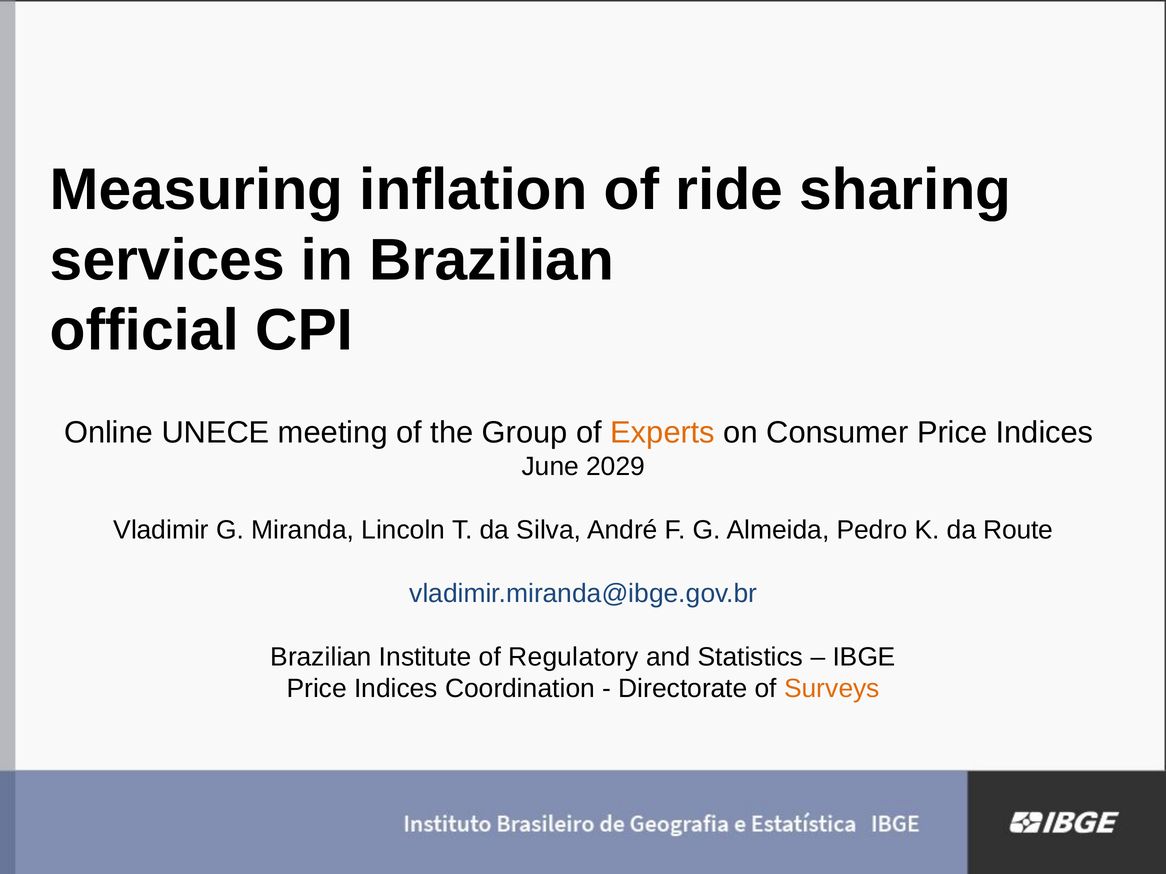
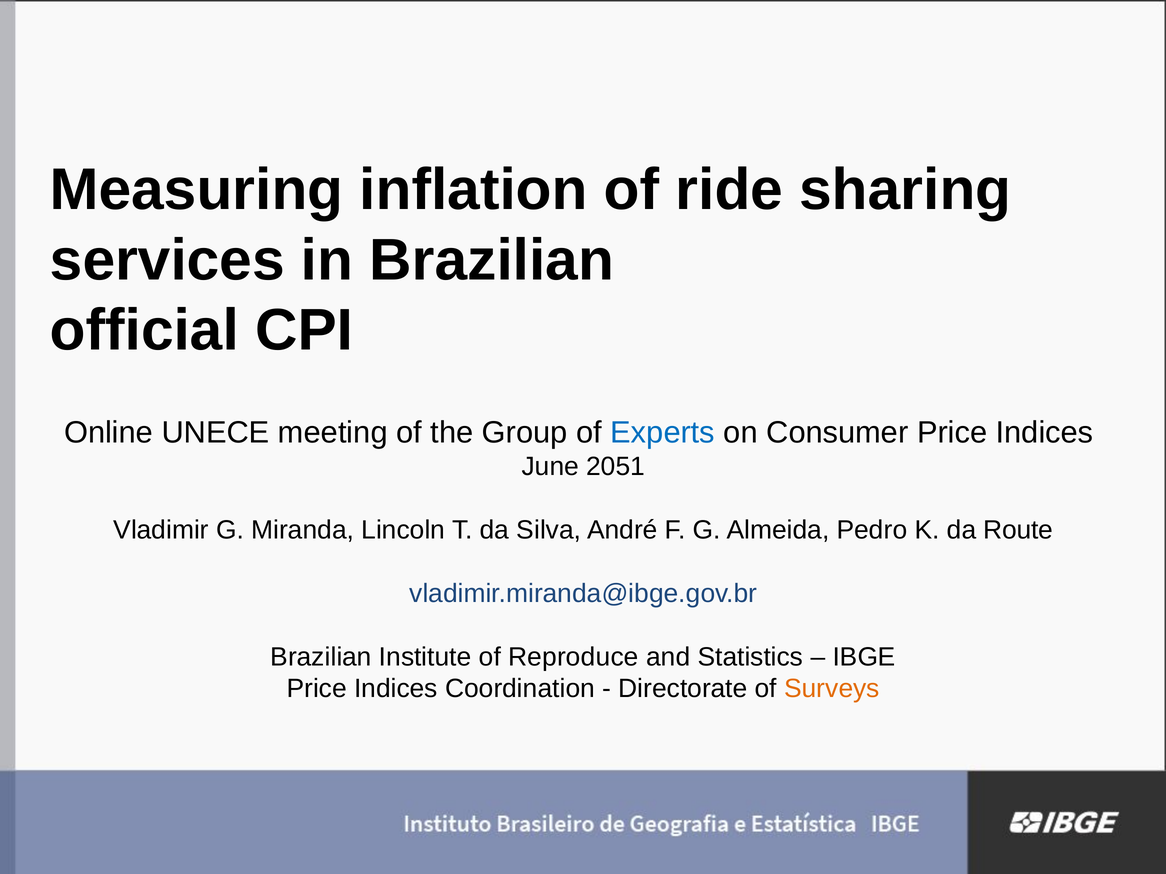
Experts colour: orange -> blue
2029: 2029 -> 2051
Regulatory: Regulatory -> Reproduce
